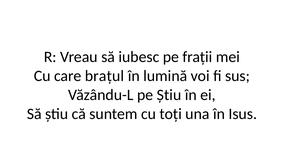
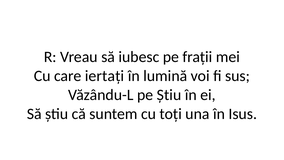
brațul: brațul -> iertați
